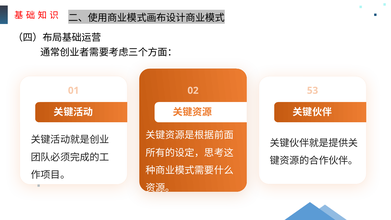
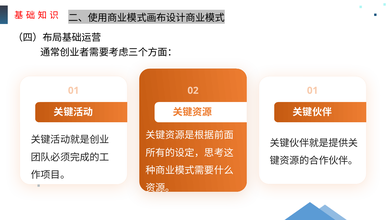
01 53: 53 -> 01
